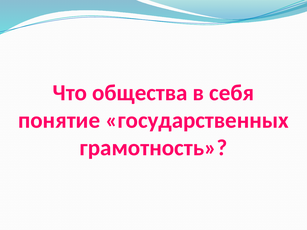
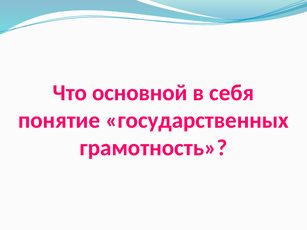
общества: общества -> основной
